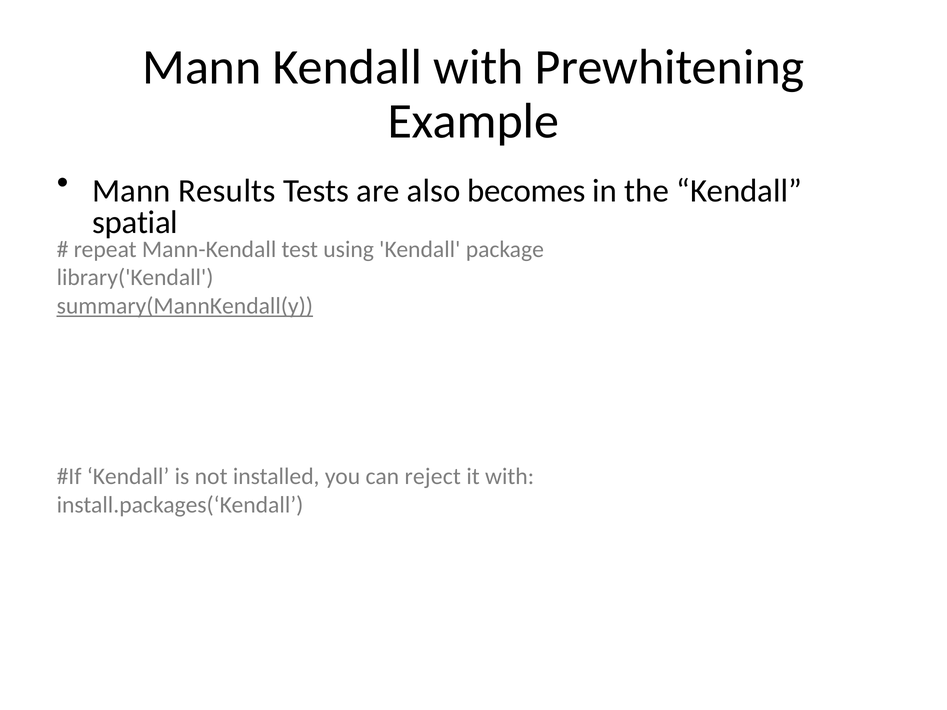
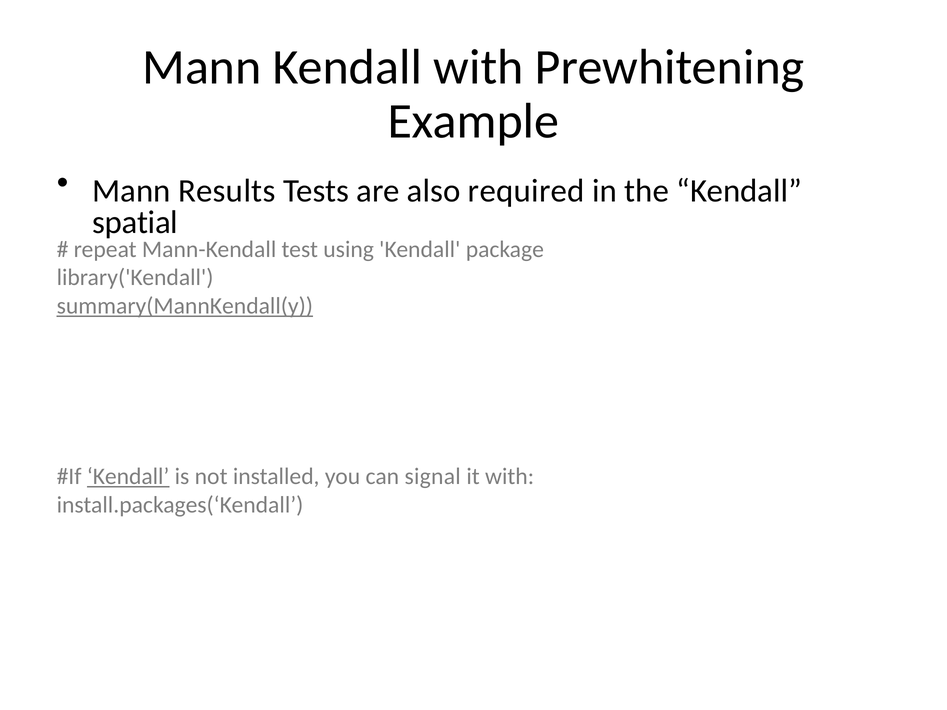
becomes: becomes -> required
Kendall at (128, 477) underline: none -> present
reject: reject -> signal
